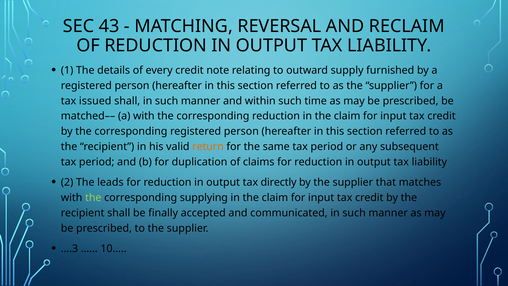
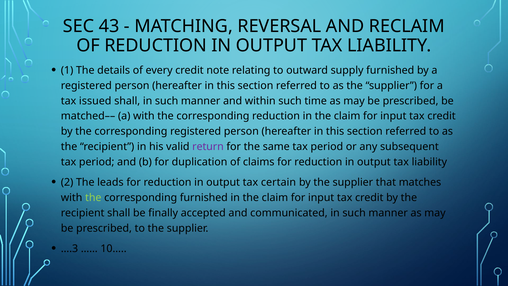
return colour: orange -> purple
directly: directly -> certain
corresponding supplying: supplying -> furnished
